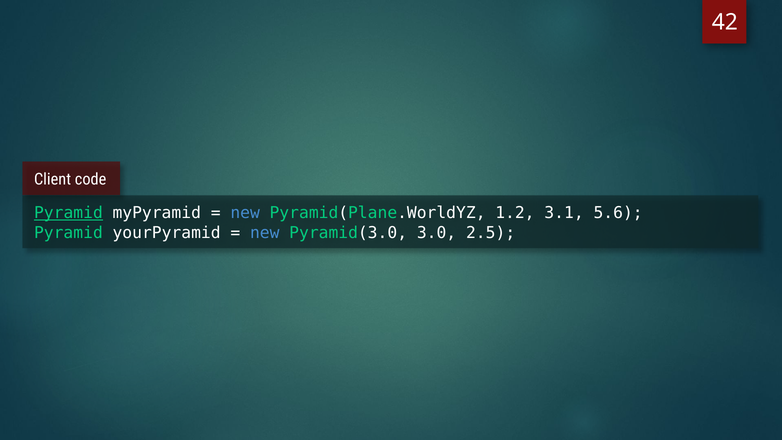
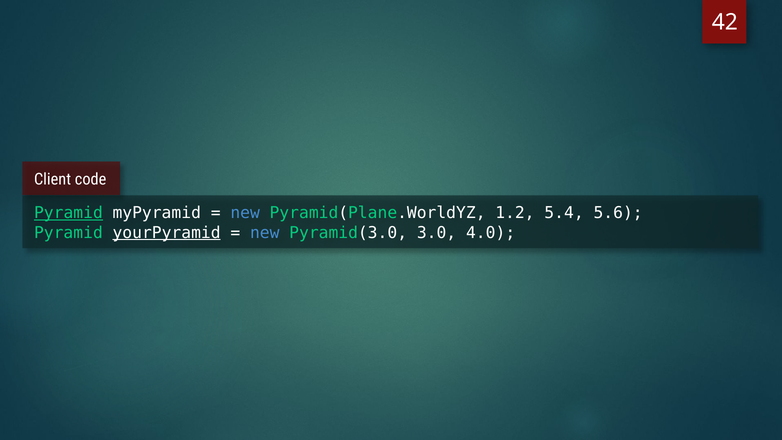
3.1: 3.1 -> 5.4
yourPyramid underline: none -> present
2.5: 2.5 -> 4.0
